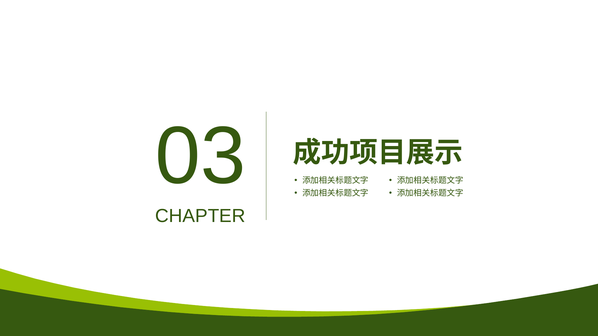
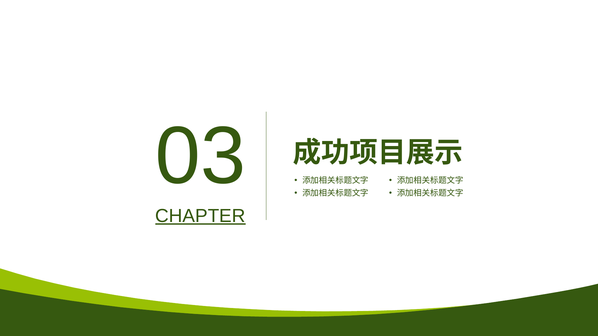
CHAPTER underline: none -> present
